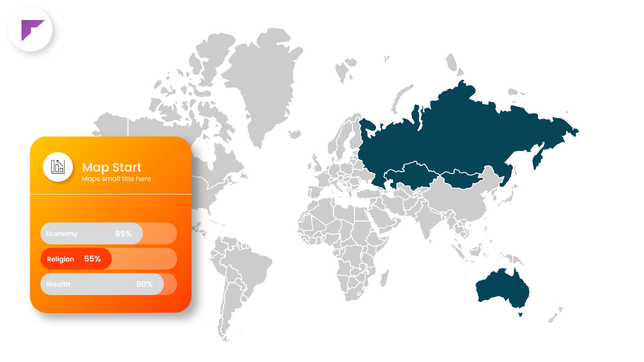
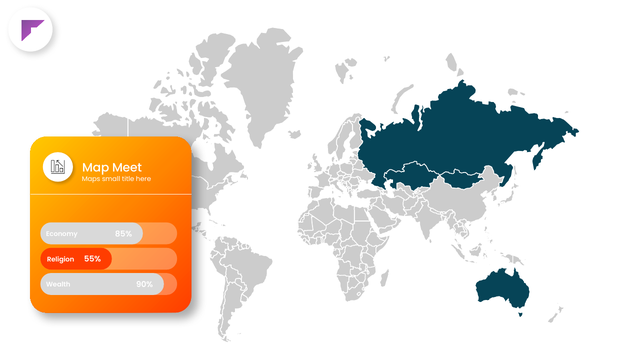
Start: Start -> Meet
